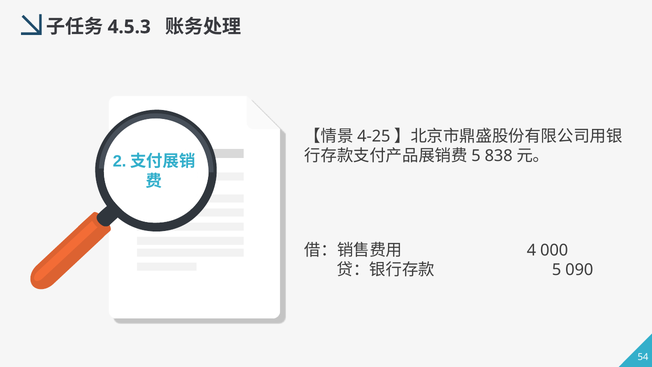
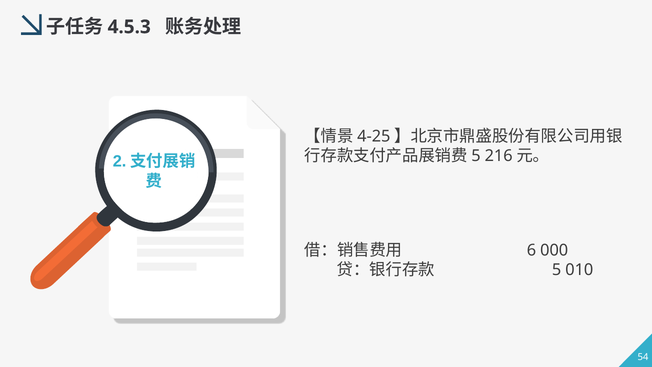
838: 838 -> 216
4: 4 -> 6
090: 090 -> 010
